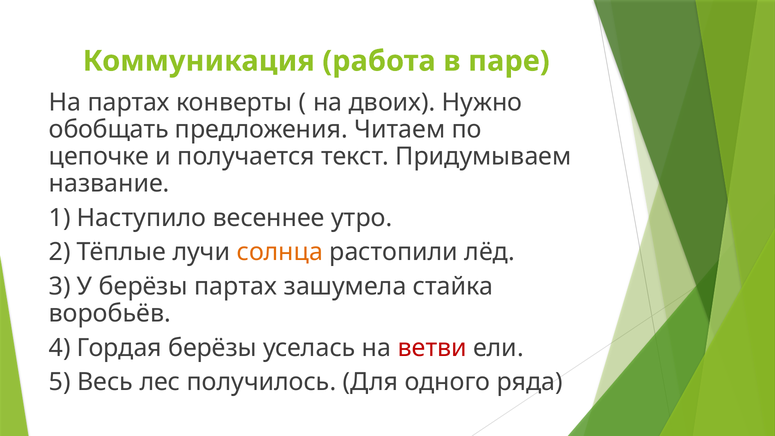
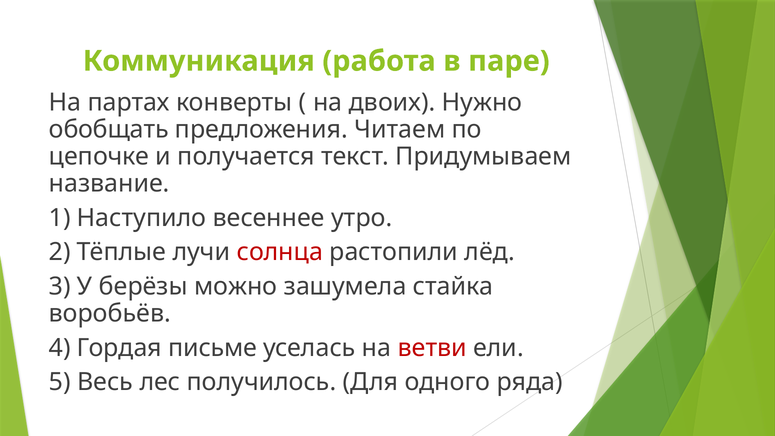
солнца colour: orange -> red
берёзы партах: партах -> можно
Гордая берёзы: берёзы -> письме
